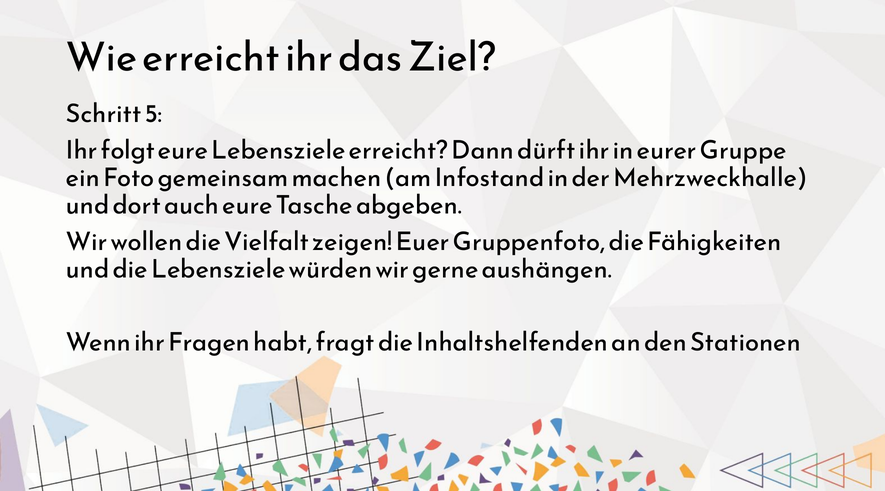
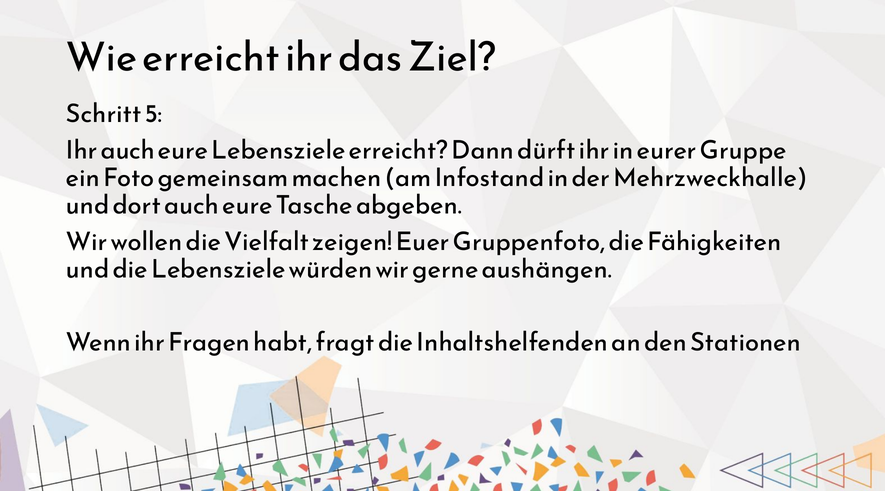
Ihr folgt: folgt -> auch
